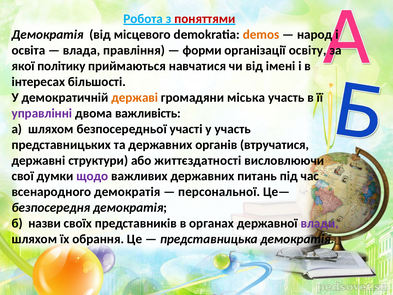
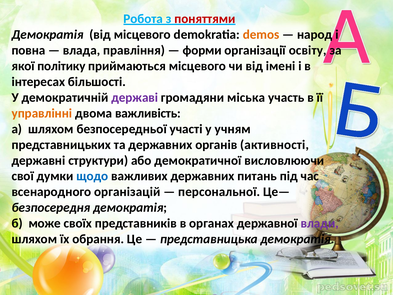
освіта: освіта -> повна
приймаються навчатися: навчатися -> місцевого
державі colour: orange -> purple
управлінні colour: purple -> orange
у участь: участь -> учням
втручатися: втручатися -> активності
життєздатності: життєздатності -> демократичної
щодо colour: purple -> blue
всенародного демократія: демократія -> організацій
назви: назви -> може
